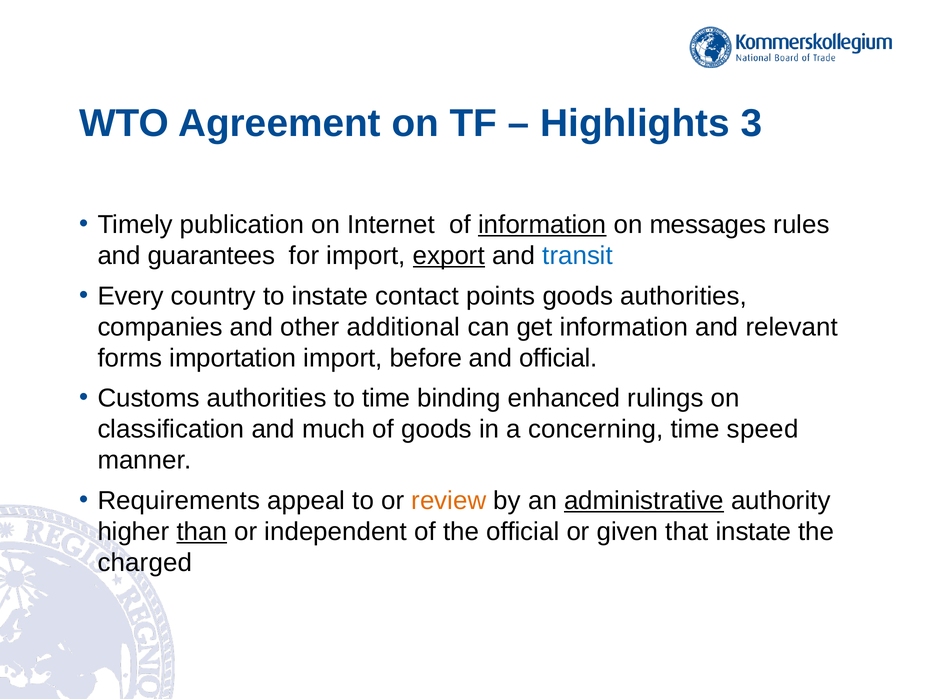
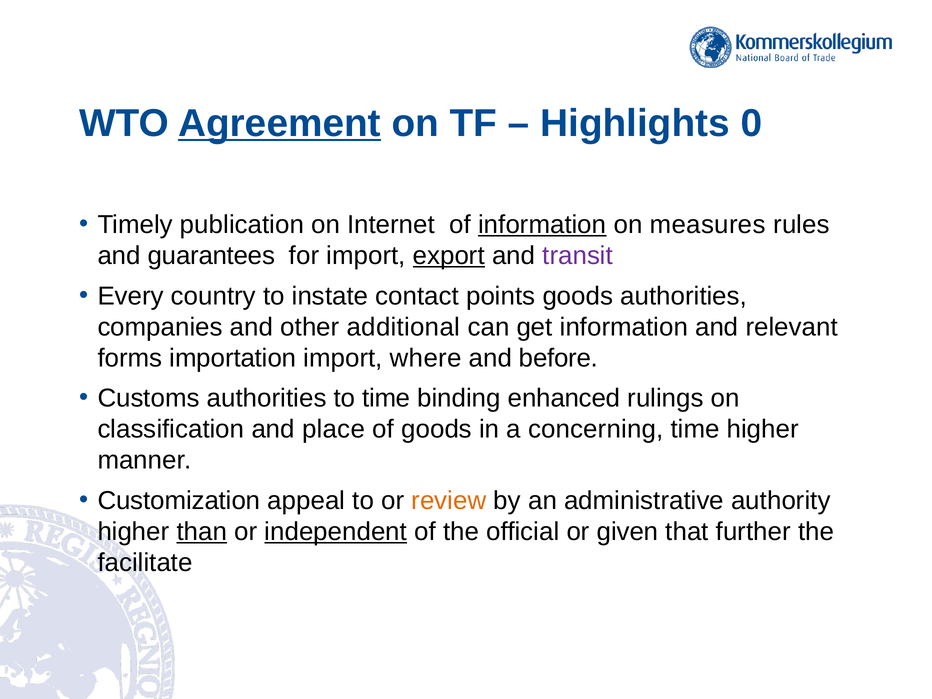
Agreement underline: none -> present
3: 3 -> 0
messages: messages -> measures
transit colour: blue -> purple
before: before -> where
and official: official -> before
much: much -> place
time speed: speed -> higher
Requirements: Requirements -> Customization
administrative underline: present -> none
independent underline: none -> present
that instate: instate -> further
charged: charged -> facilitate
